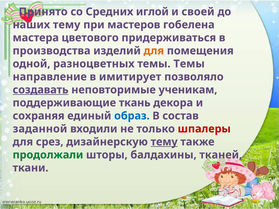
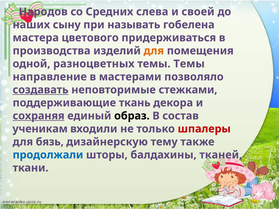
Принято: Принято -> Народов
иглой: иглой -> слева
наших тему: тему -> сыну
мастеров: мастеров -> называть
имитирует: имитирует -> мастерами
ученикам: ученикам -> стежками
сохраняя underline: none -> present
образ colour: blue -> black
заданной: заданной -> ученикам
срез: срез -> бязь
тему at (164, 142) underline: present -> none
продолжали colour: green -> blue
